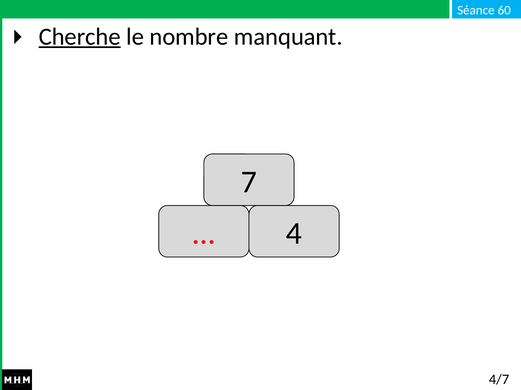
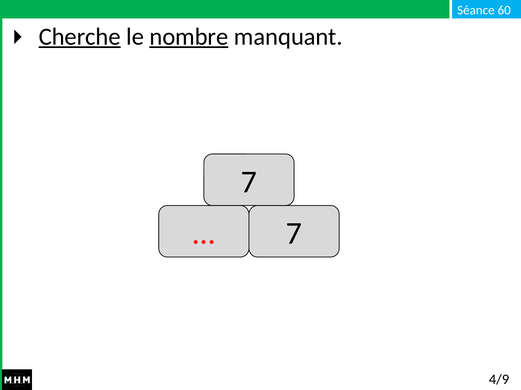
nombre underline: none -> present
4 at (294, 234): 4 -> 7
4/7: 4/7 -> 4/9
